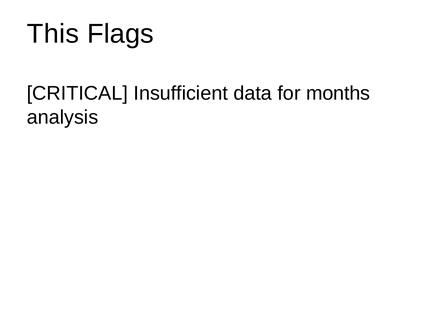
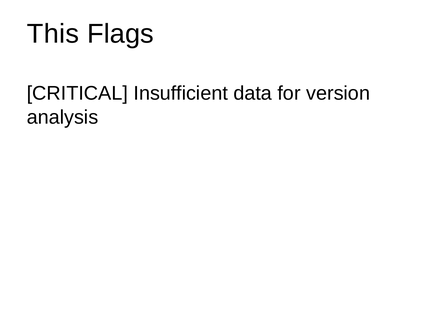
months: months -> version
